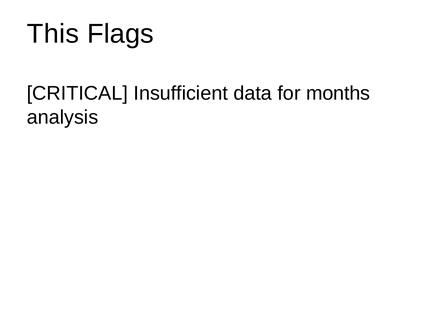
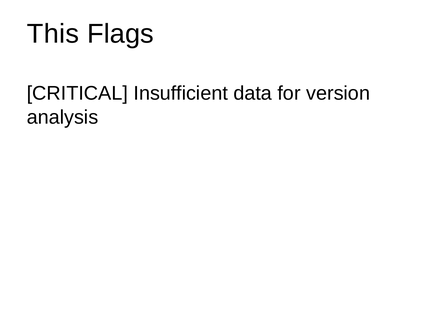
months: months -> version
